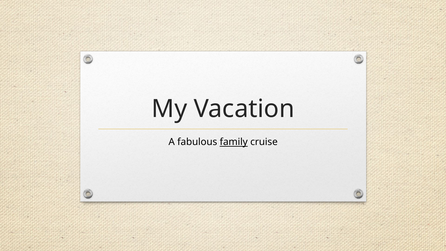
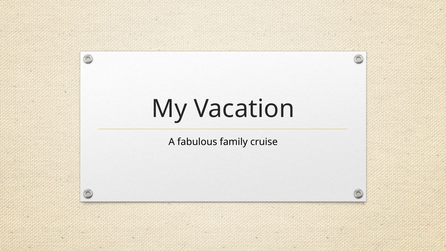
family underline: present -> none
